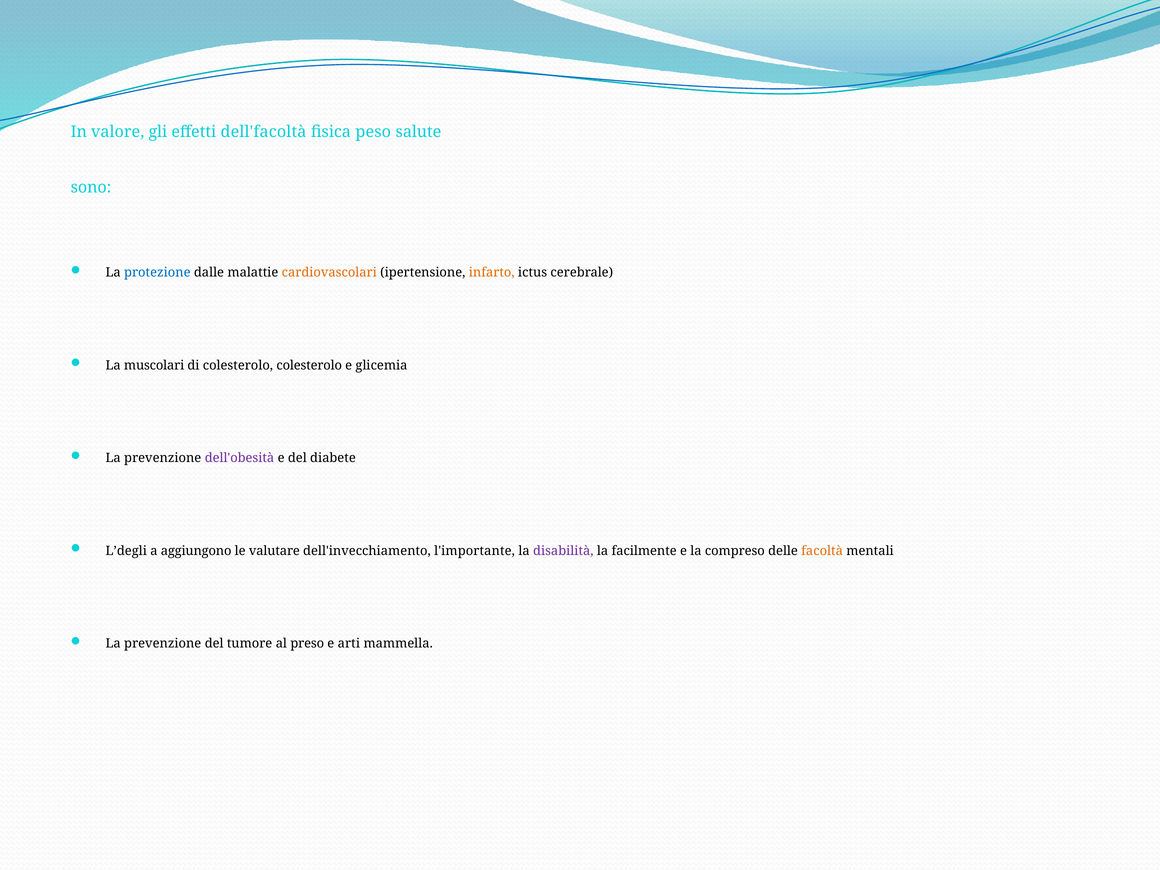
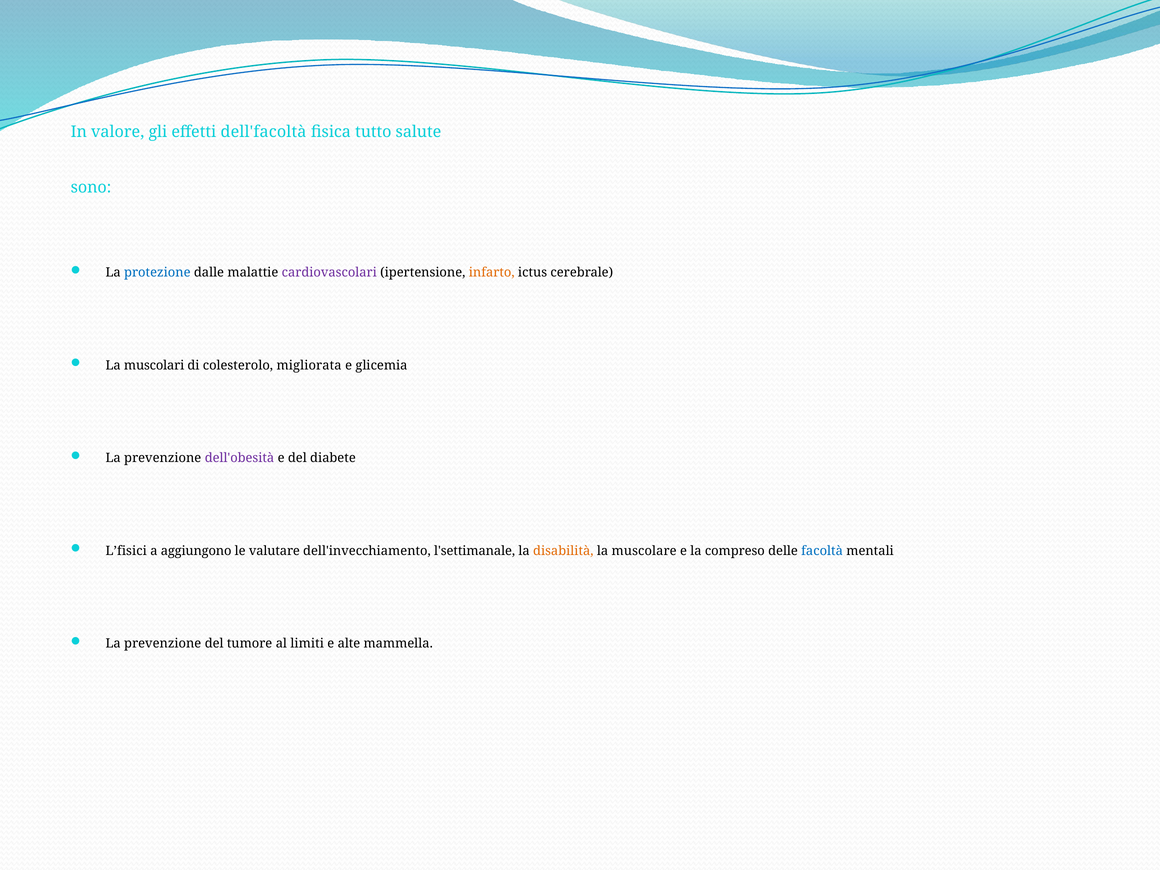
peso: peso -> tutto
cardiovascolari colour: orange -> purple
colesterolo colesterolo: colesterolo -> migliorata
L’degli: L’degli -> L’fisici
l'importante: l'importante -> l'settimanale
disabilità colour: purple -> orange
facilmente: facilmente -> muscolare
facoltà colour: orange -> blue
preso: preso -> limiti
arti: arti -> alte
